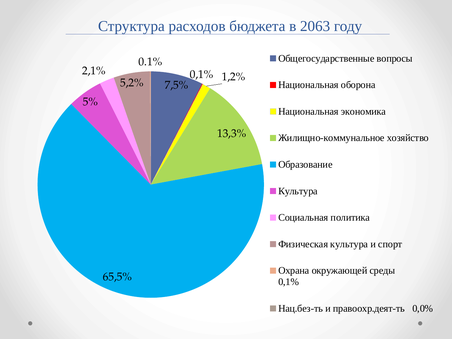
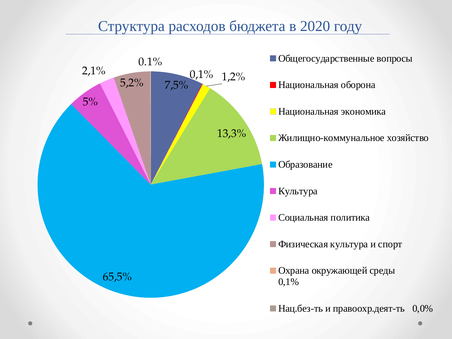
2063: 2063 -> 2020
